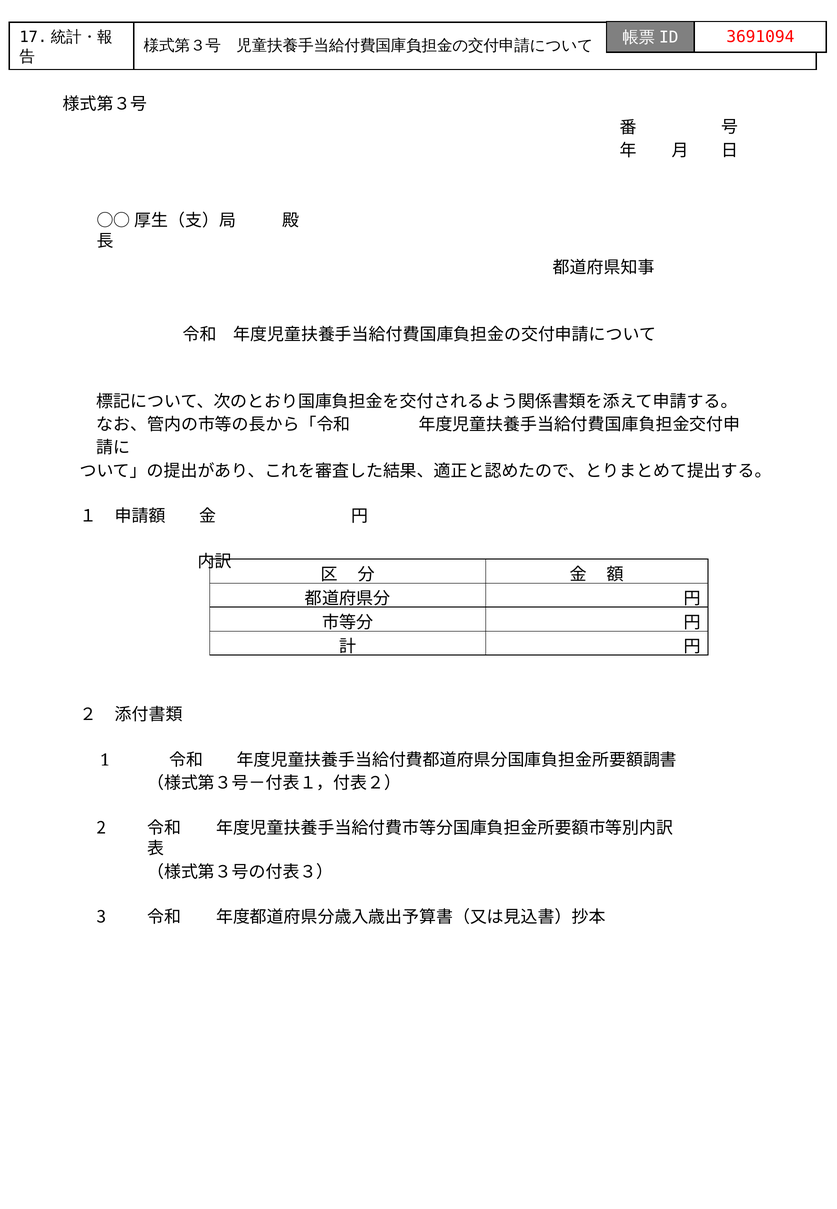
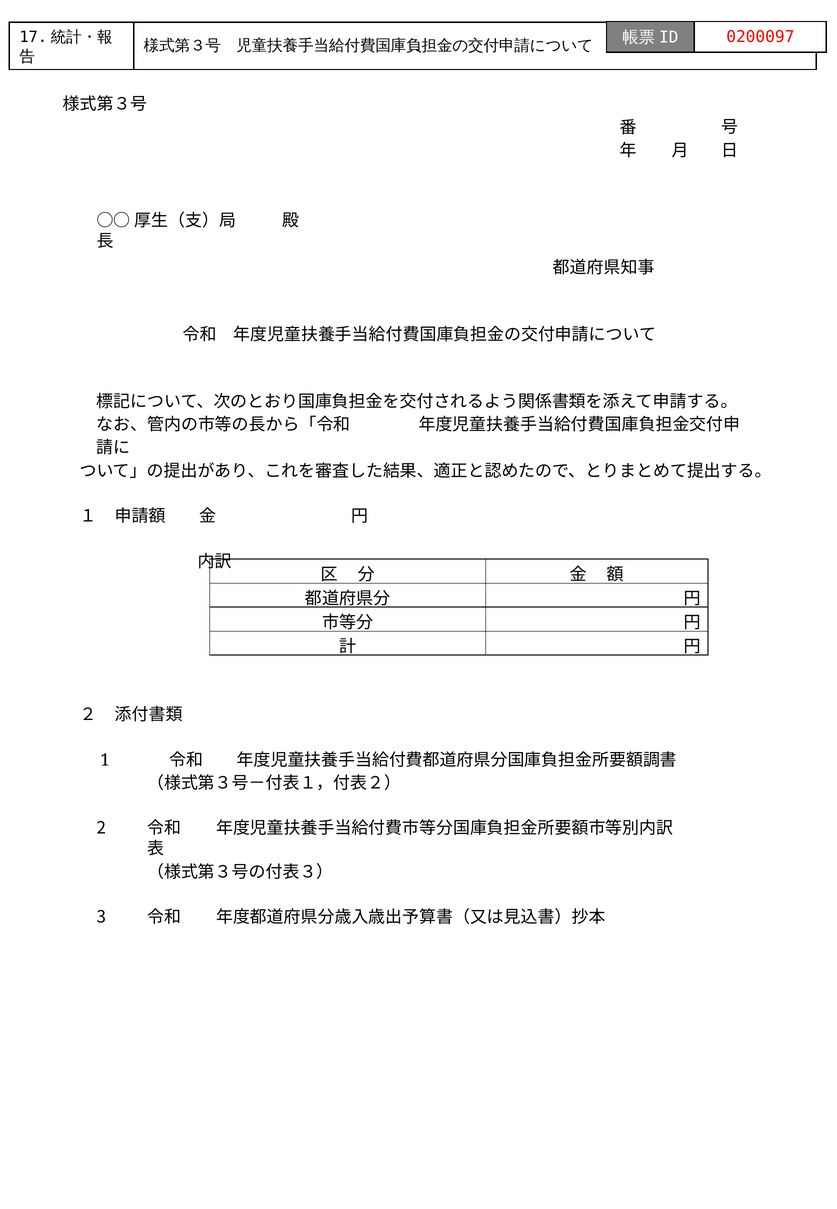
3691094: 3691094 -> 0200097
